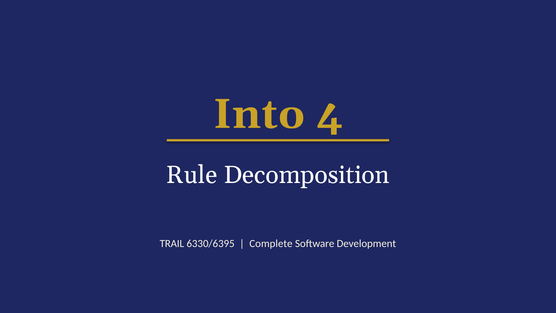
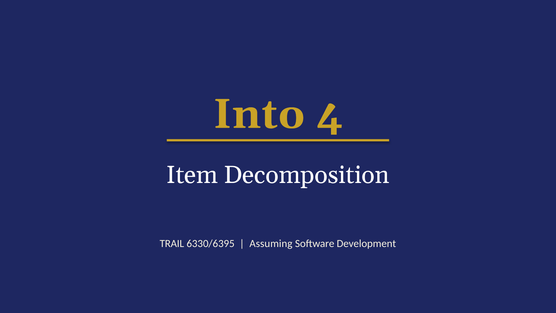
Rule: Rule -> Item
Complete: Complete -> Assuming
